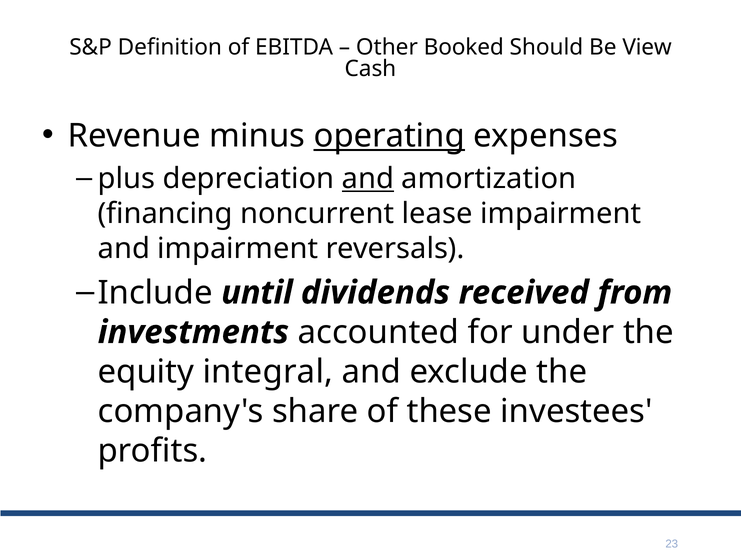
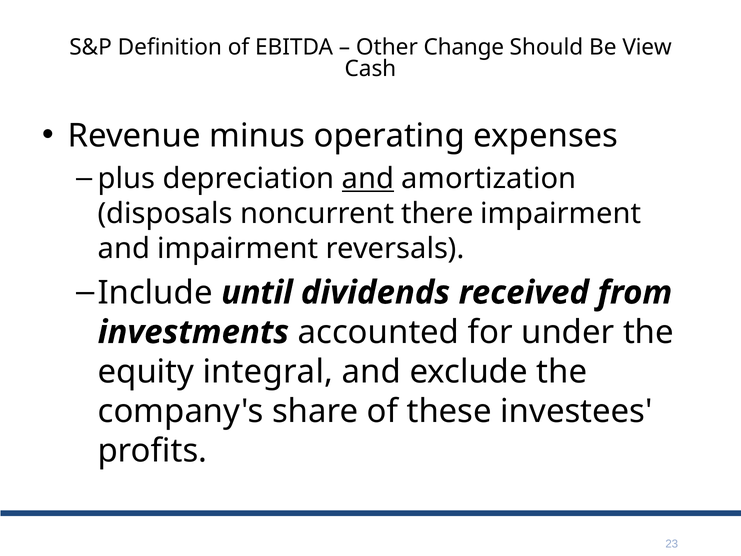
Booked: Booked -> Change
operating underline: present -> none
financing: financing -> disposals
lease: lease -> there
